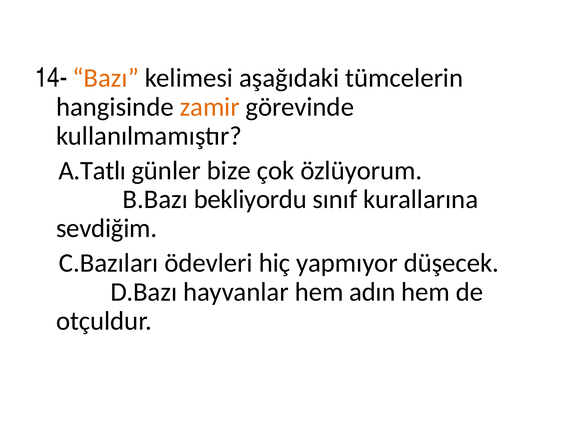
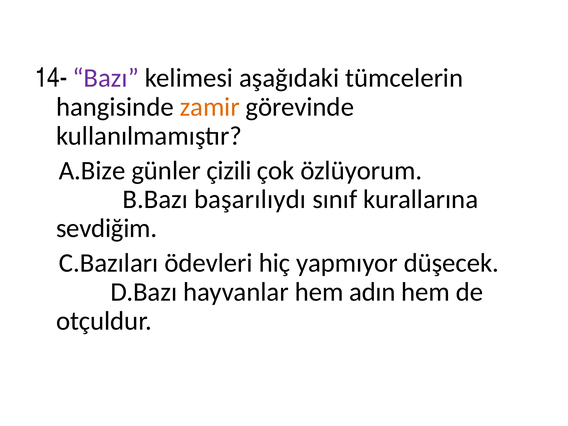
Bazı colour: orange -> purple
A.Tatlı: A.Tatlı -> A.Bize
bize: bize -> çizili
bekliyordu: bekliyordu -> başarılıydı
